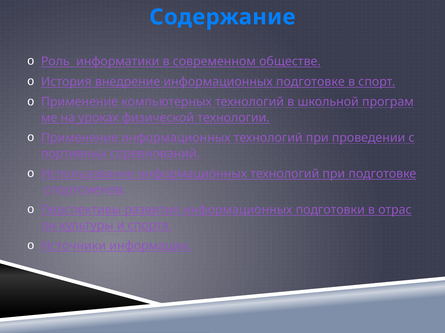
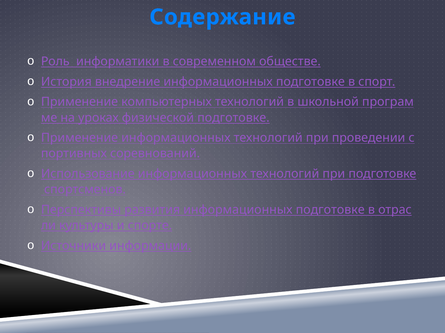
физической технологии: технологии -> подготовке
развития информационных подготовки: подготовки -> подготовке
